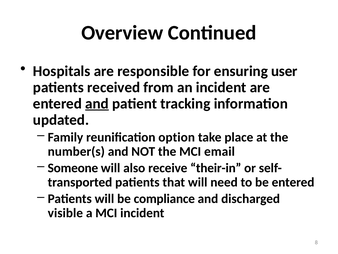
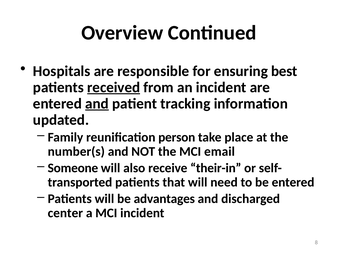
user: user -> best
received underline: none -> present
option: option -> person
compliance: compliance -> advantages
visible: visible -> center
